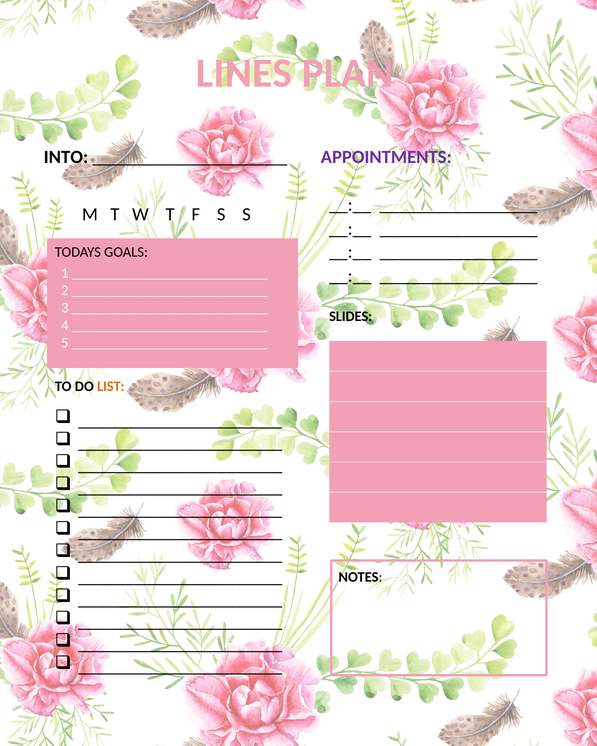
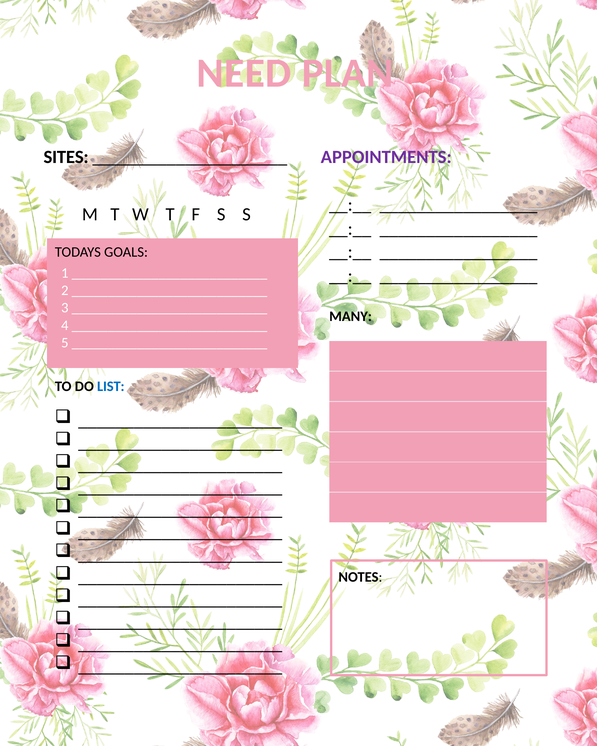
LINES: LINES -> NEED
INTO: INTO -> SITES
SLIDES: SLIDES -> MANY
LIST colour: orange -> blue
